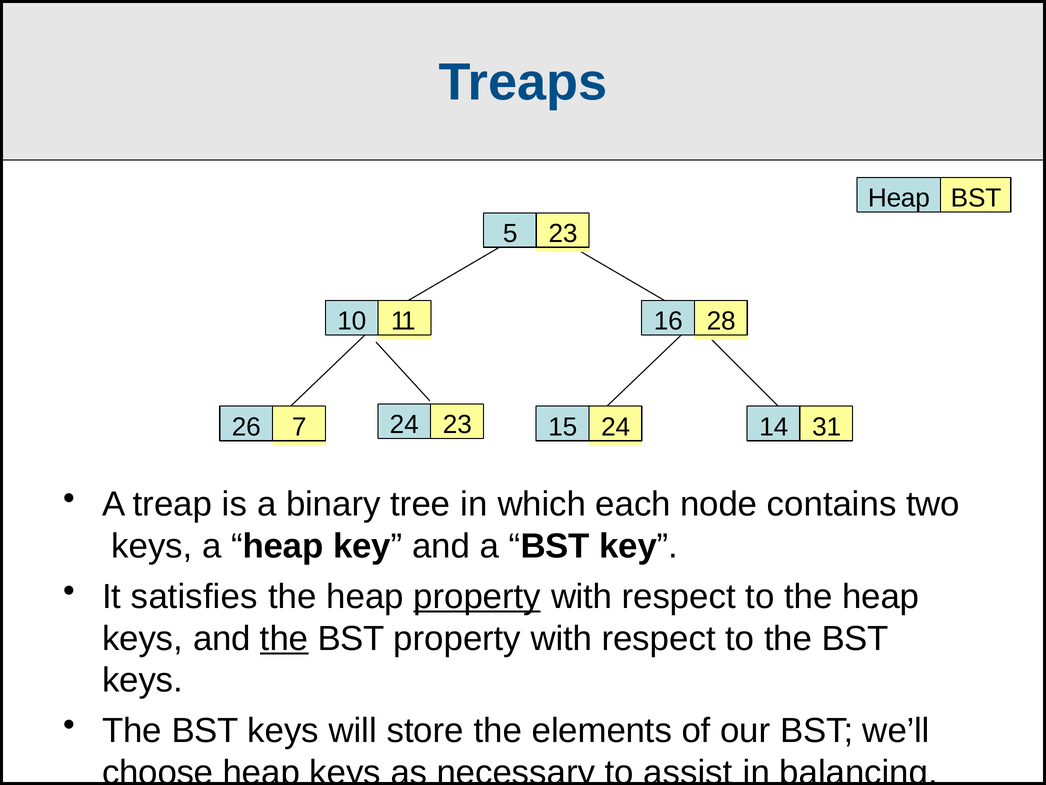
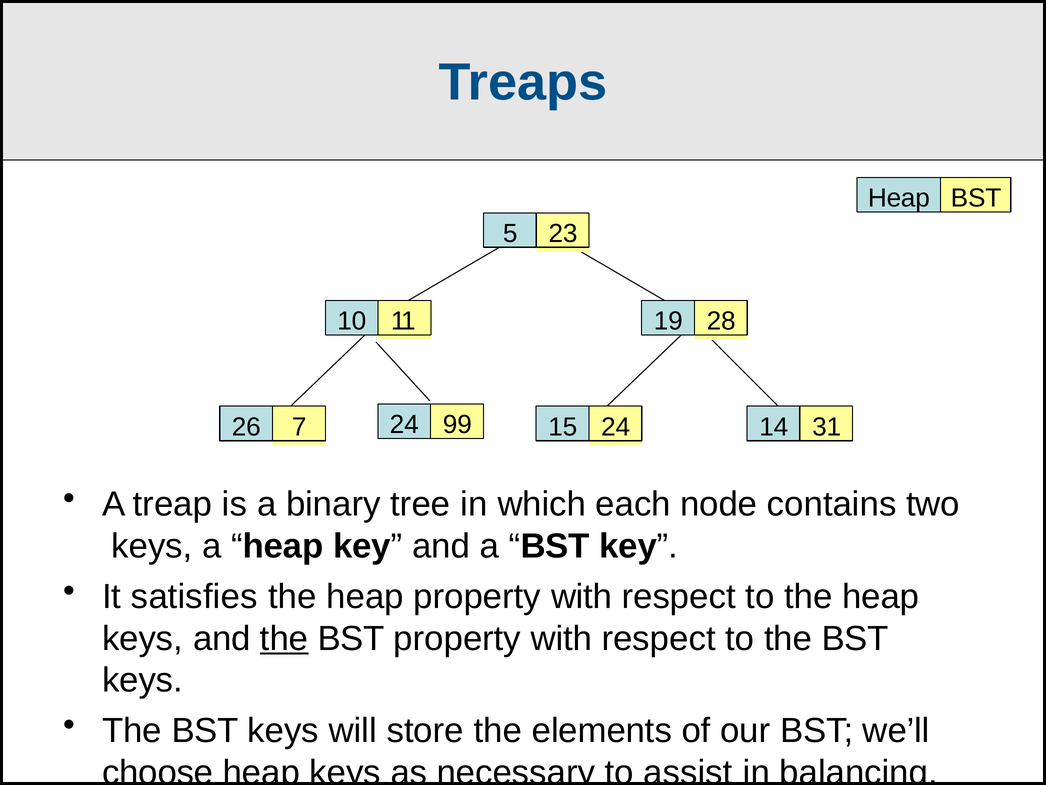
16: 16 -> 19
24 23: 23 -> 99
property at (477, 596) underline: present -> none
